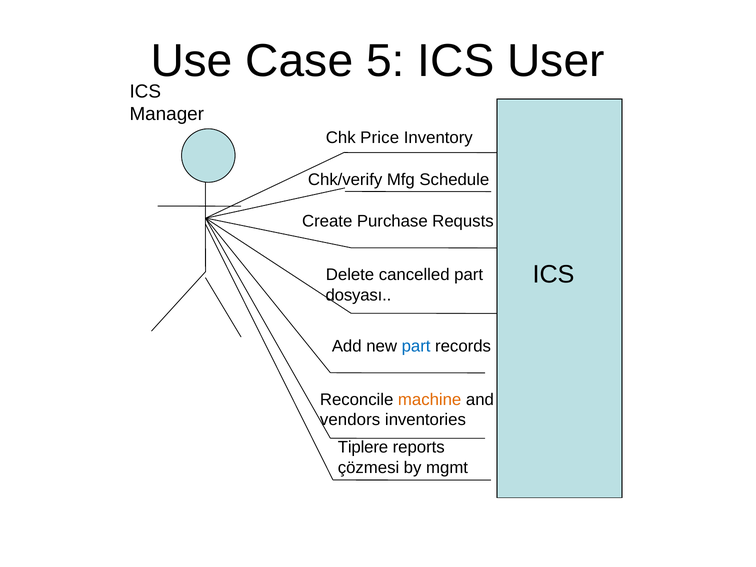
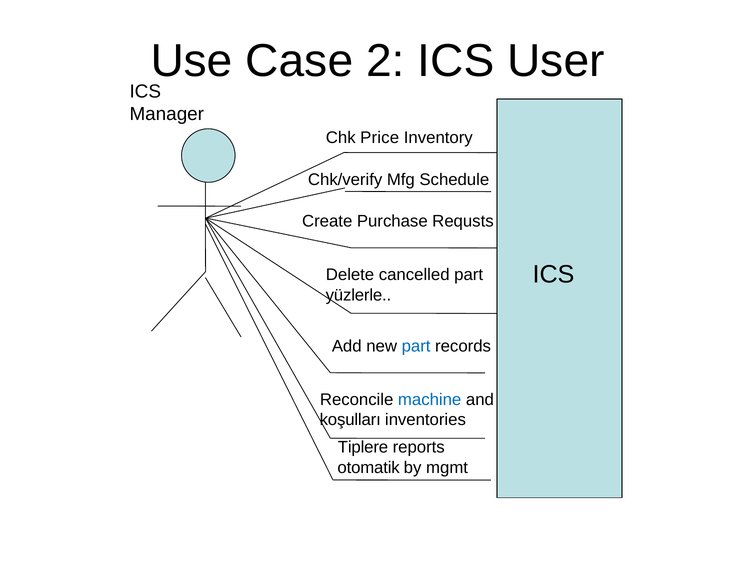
5: 5 -> 2
dosyası: dosyası -> yüzlerle
machine colour: orange -> blue
vendors: vendors -> koşulları
çözmesi: çözmesi -> otomatik
